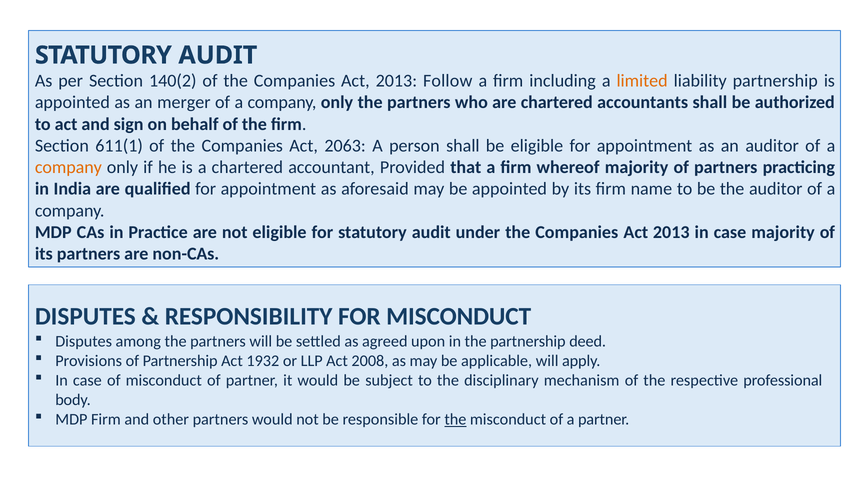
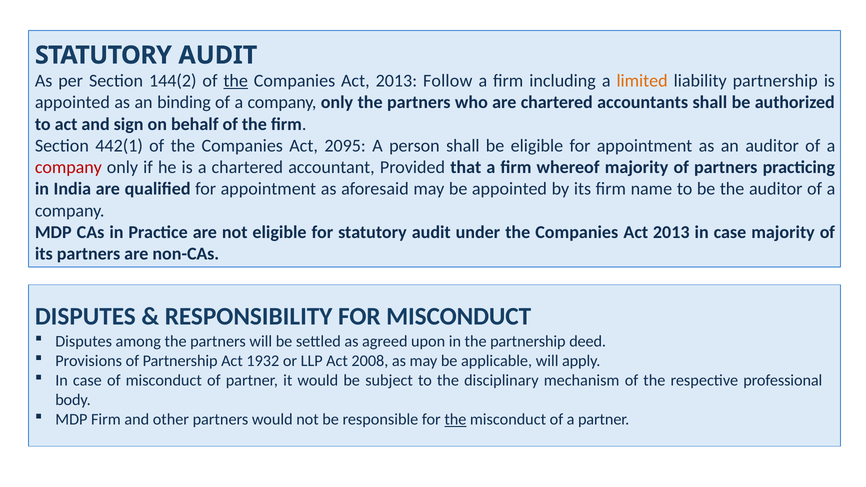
140(2: 140(2 -> 144(2
the at (236, 81) underline: none -> present
merger: merger -> binding
611(1: 611(1 -> 442(1
2063: 2063 -> 2095
company at (68, 167) colour: orange -> red
